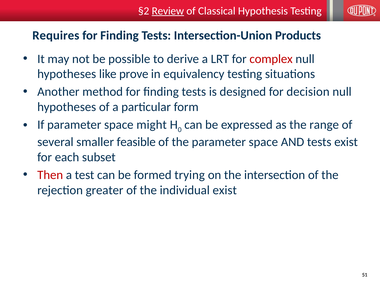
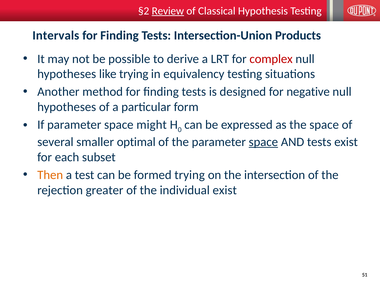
Requires: Requires -> Intervals
like prove: prove -> trying
decision: decision -> negative
the range: range -> space
feasible: feasible -> optimal
space at (263, 142) underline: none -> present
Then colour: red -> orange
